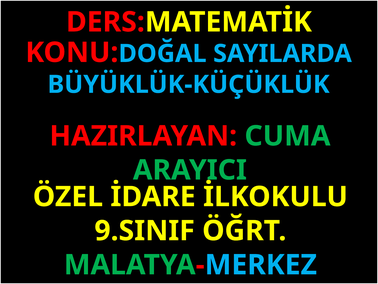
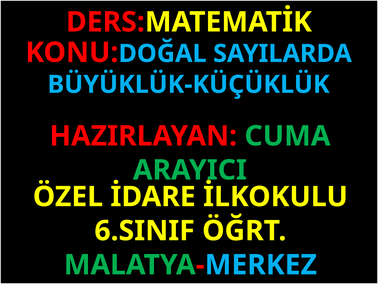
9.SINIF: 9.SINIF -> 6.SINIF
